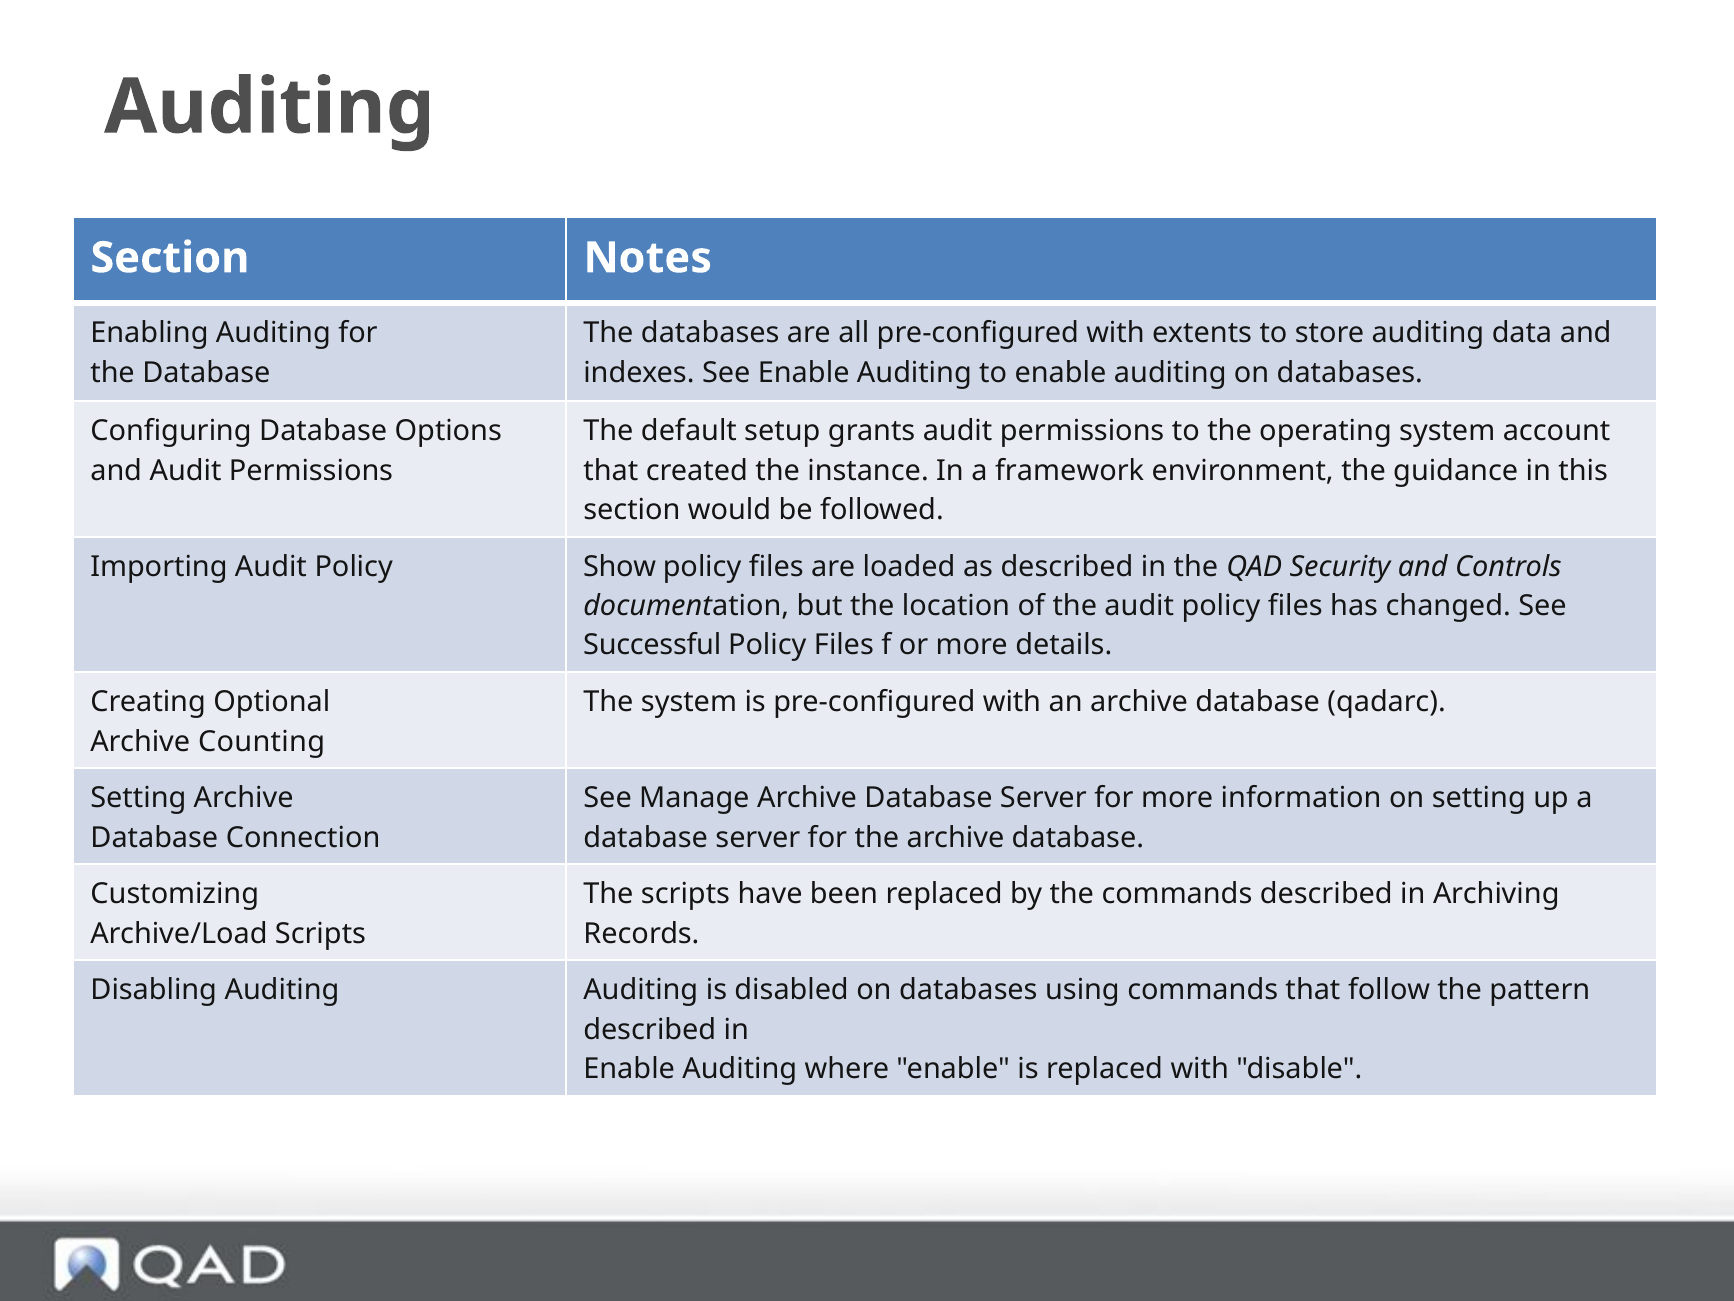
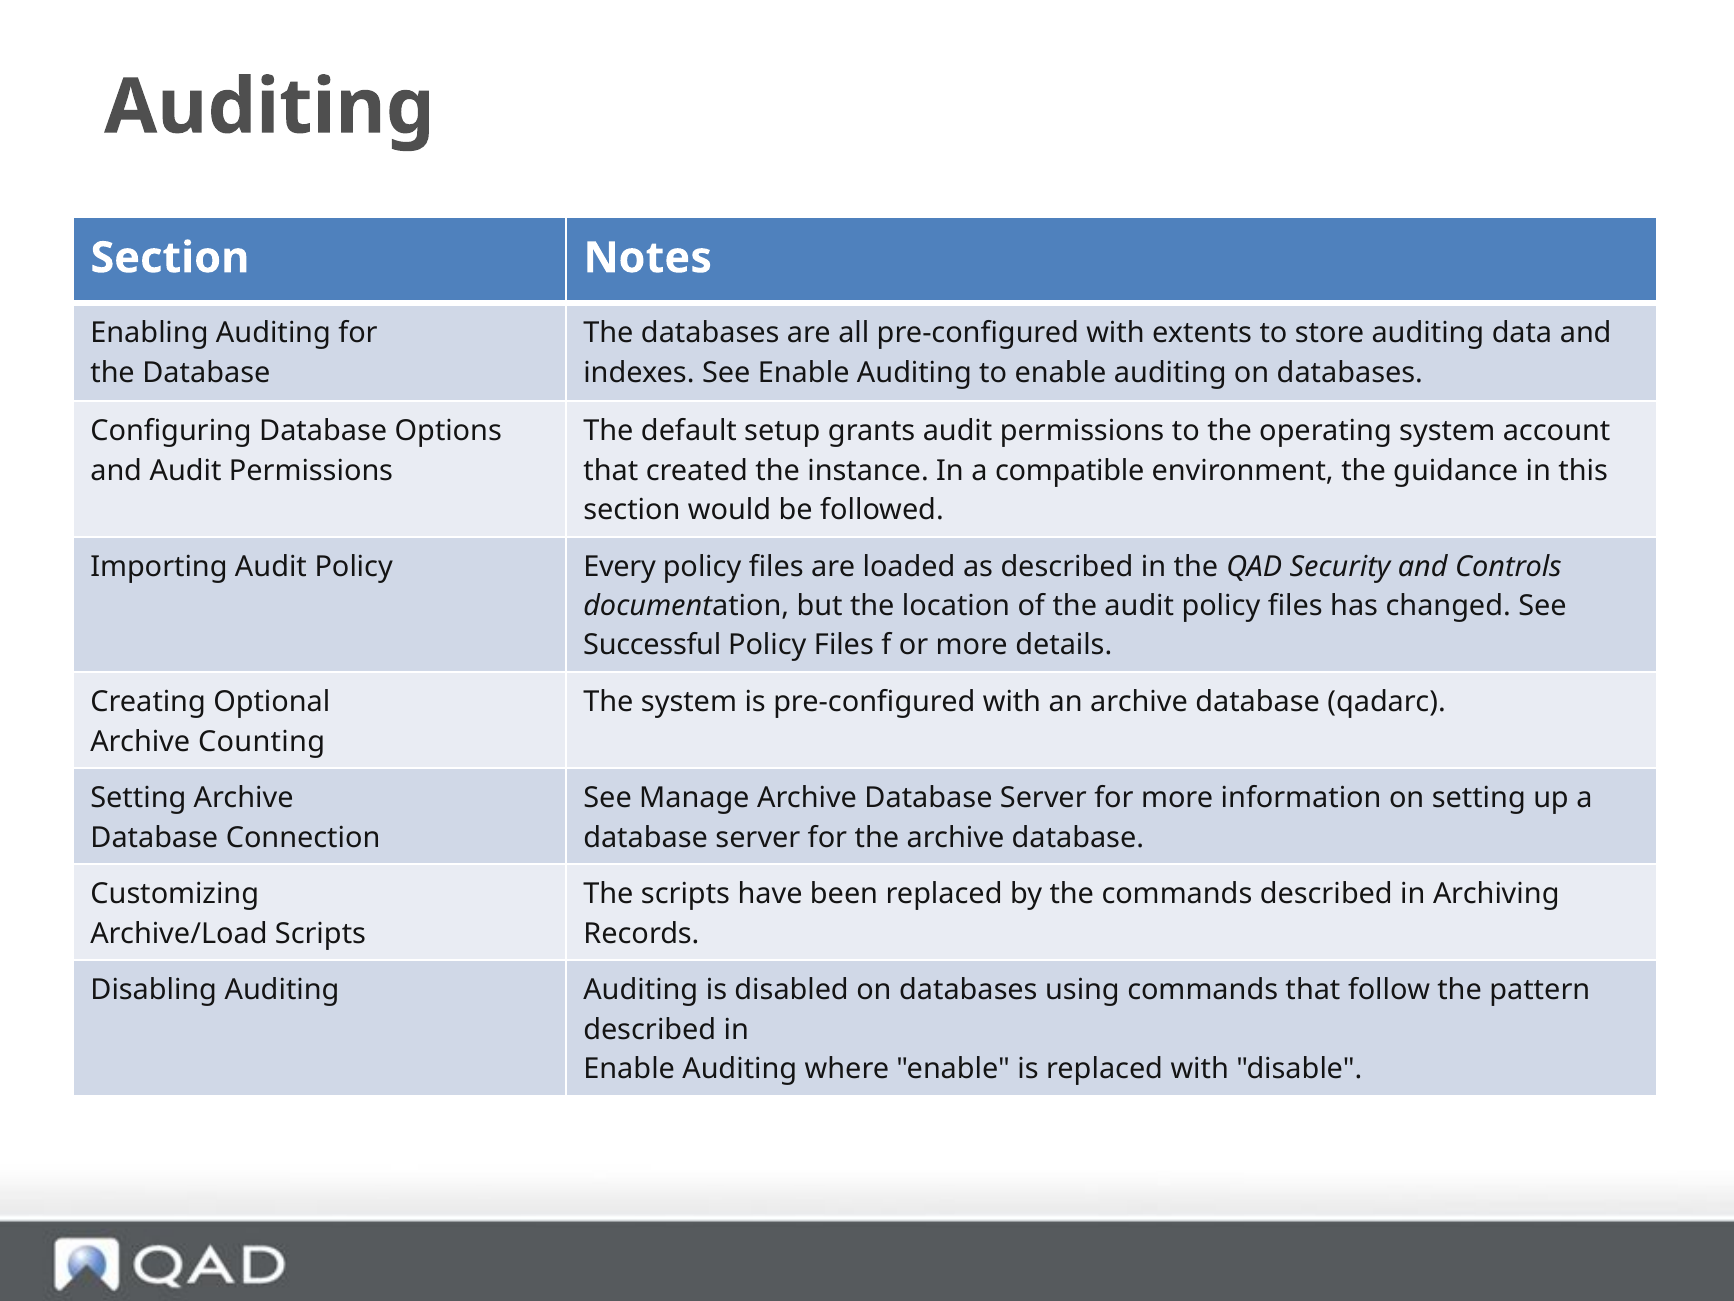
framework: framework -> compatible
Show: Show -> Every
